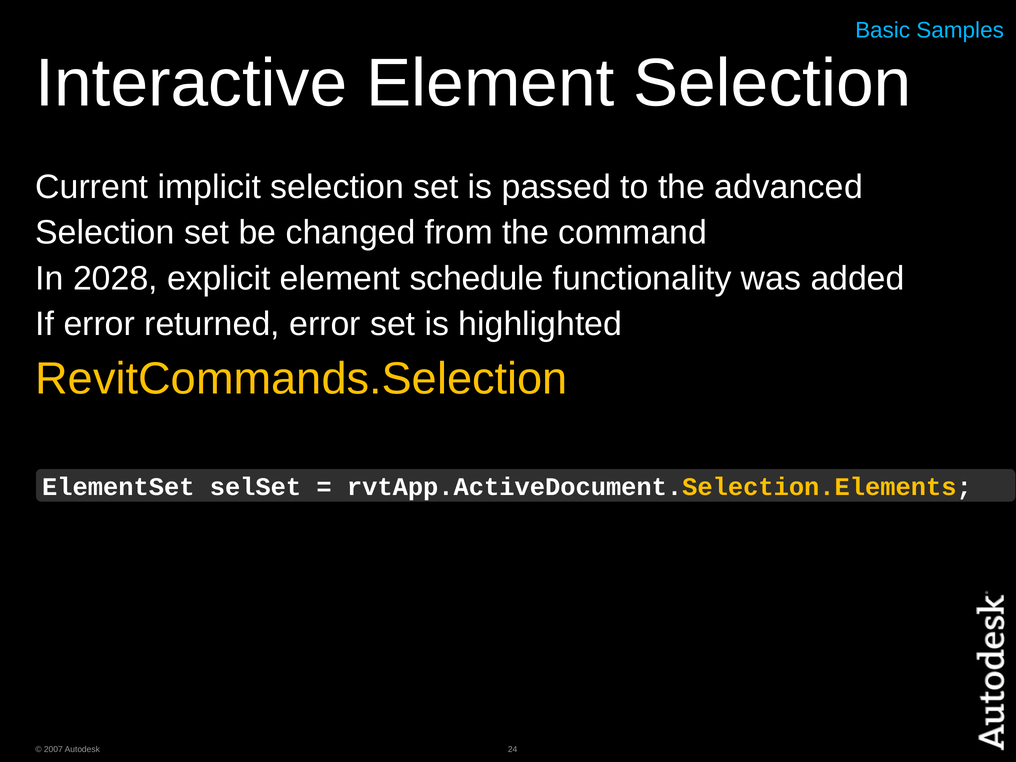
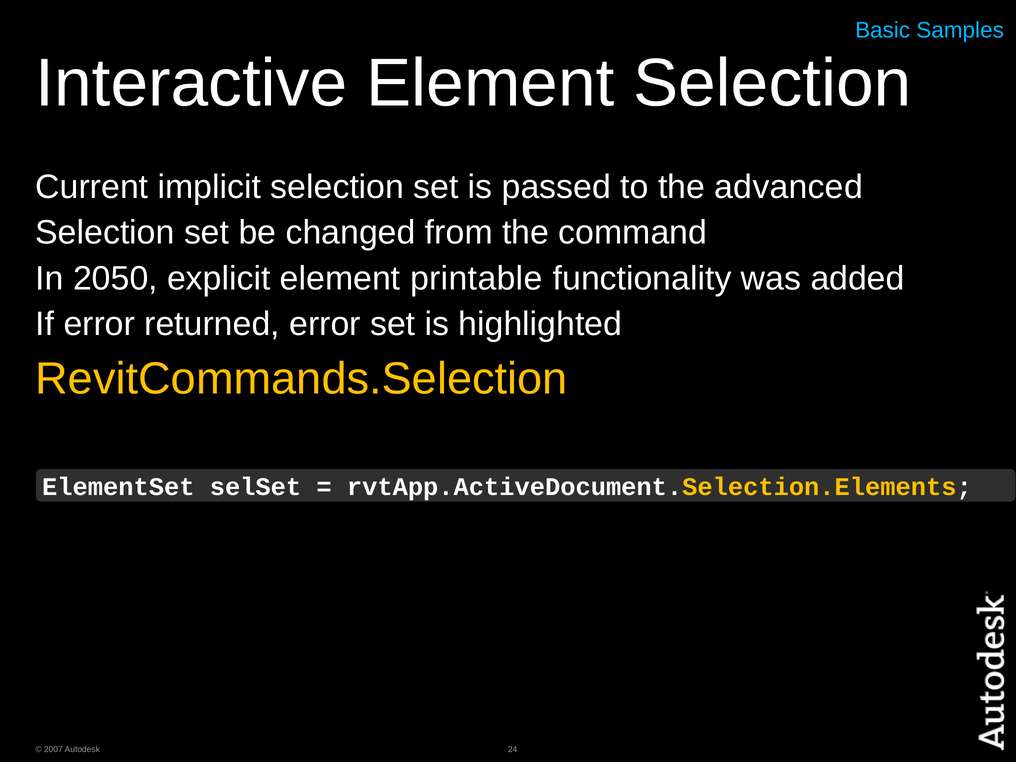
2028: 2028 -> 2050
schedule: schedule -> printable
